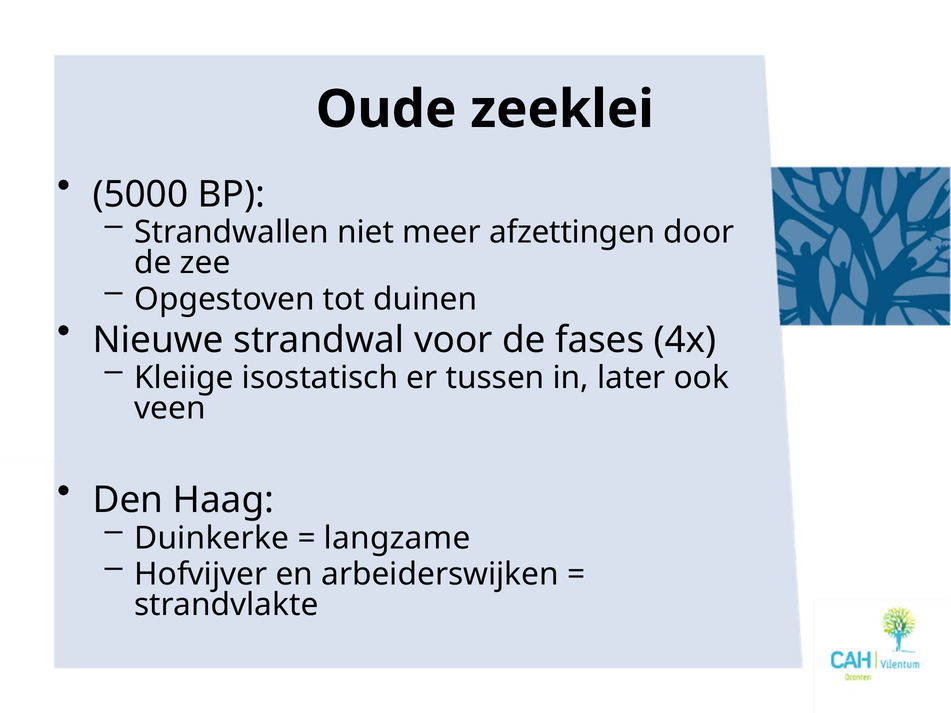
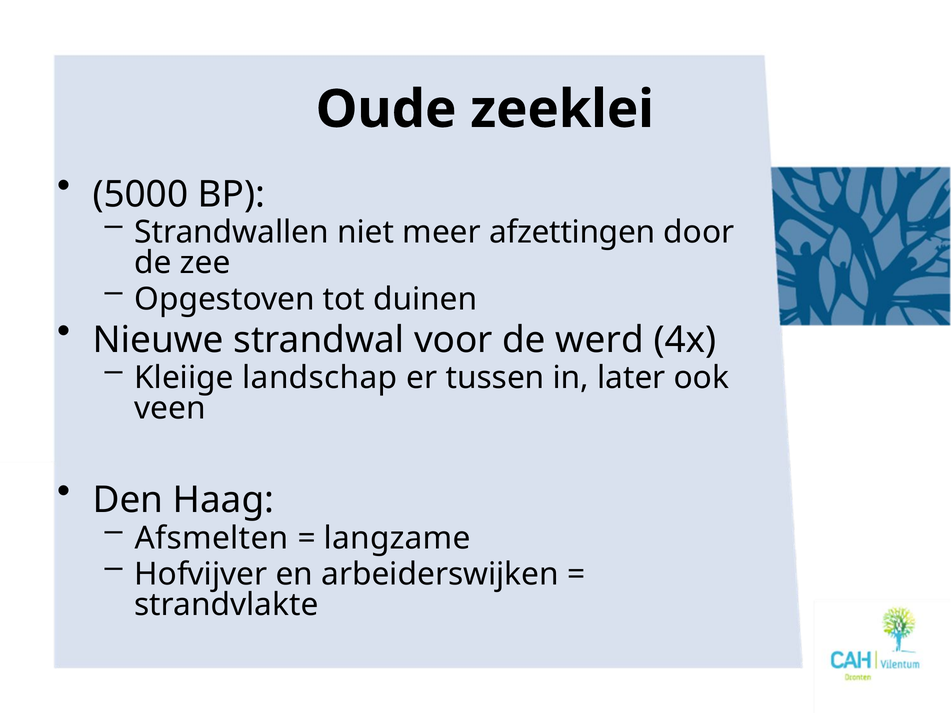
fases: fases -> werd
isostatisch: isostatisch -> landschap
Duinkerke: Duinkerke -> Afsmelten
